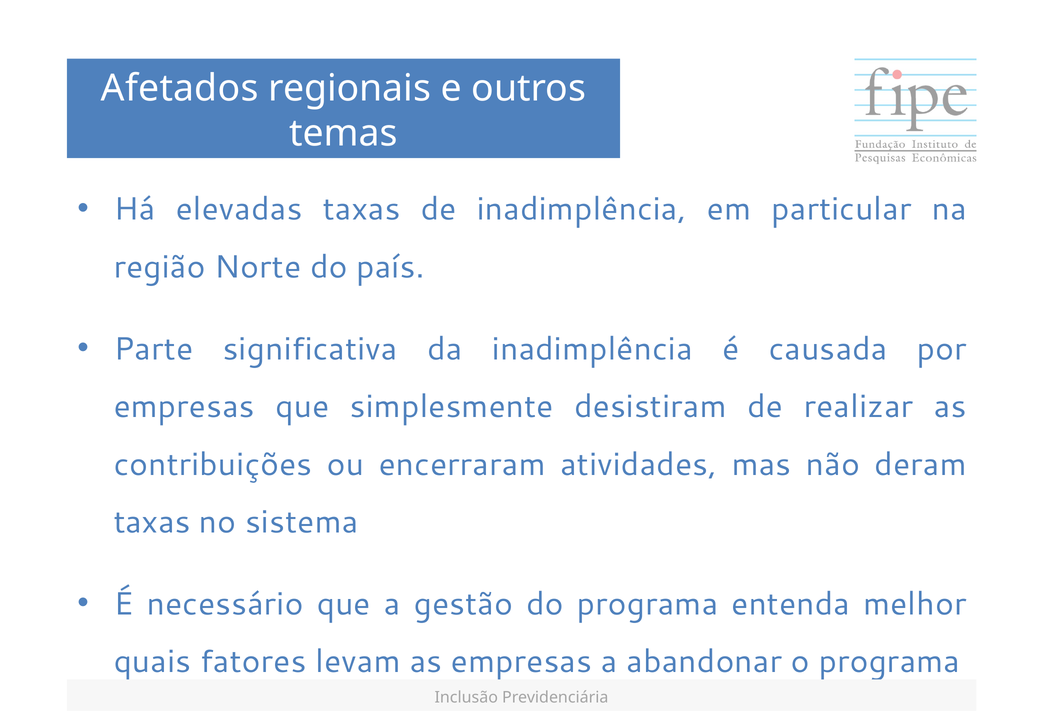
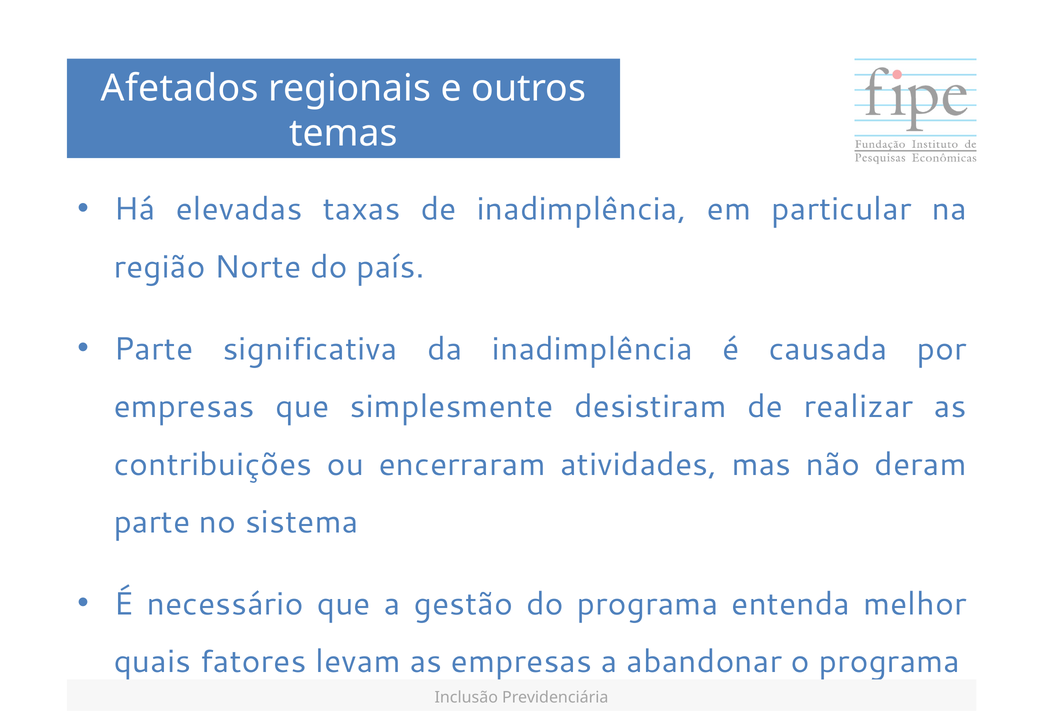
taxas at (152, 522): taxas -> parte
